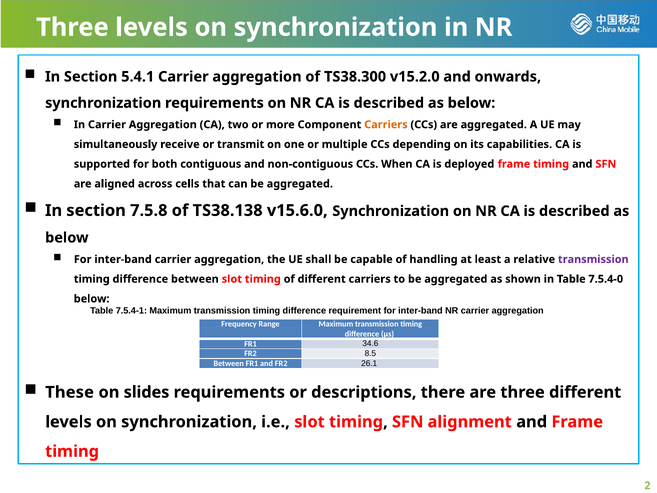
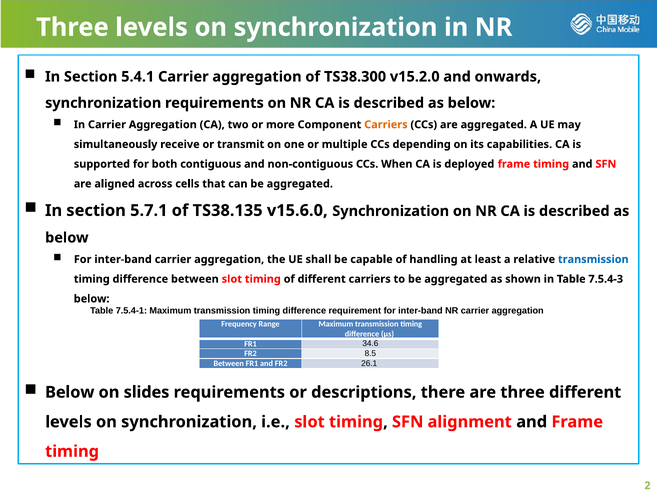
7.5.8: 7.5.8 -> 5.7.1
TS38.138: TS38.138 -> TS38.135
transmission at (593, 259) colour: purple -> blue
7.5.4-0: 7.5.4-0 -> 7.5.4-3
These at (70, 392): These -> Below
